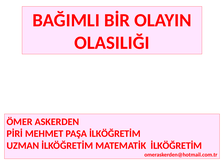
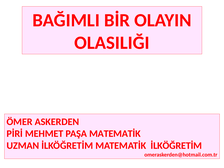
PAŞA İLKÖĞRETİM: İLKÖĞRETİM -> MATEMATİK
